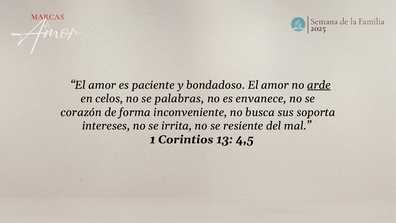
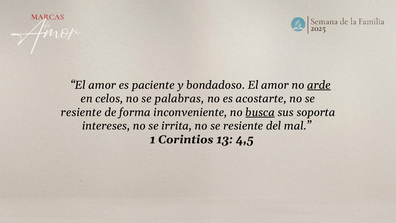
envanece: envanece -> acostarte
corazón at (81, 112): corazón -> resiente
busca underline: none -> present
